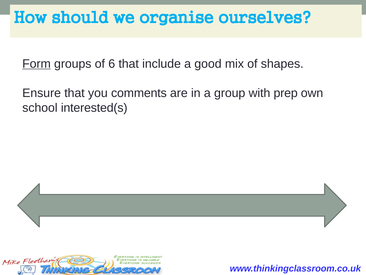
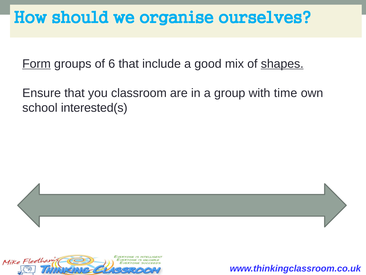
shapes underline: none -> present
comments: comments -> classroom
prep: prep -> time
